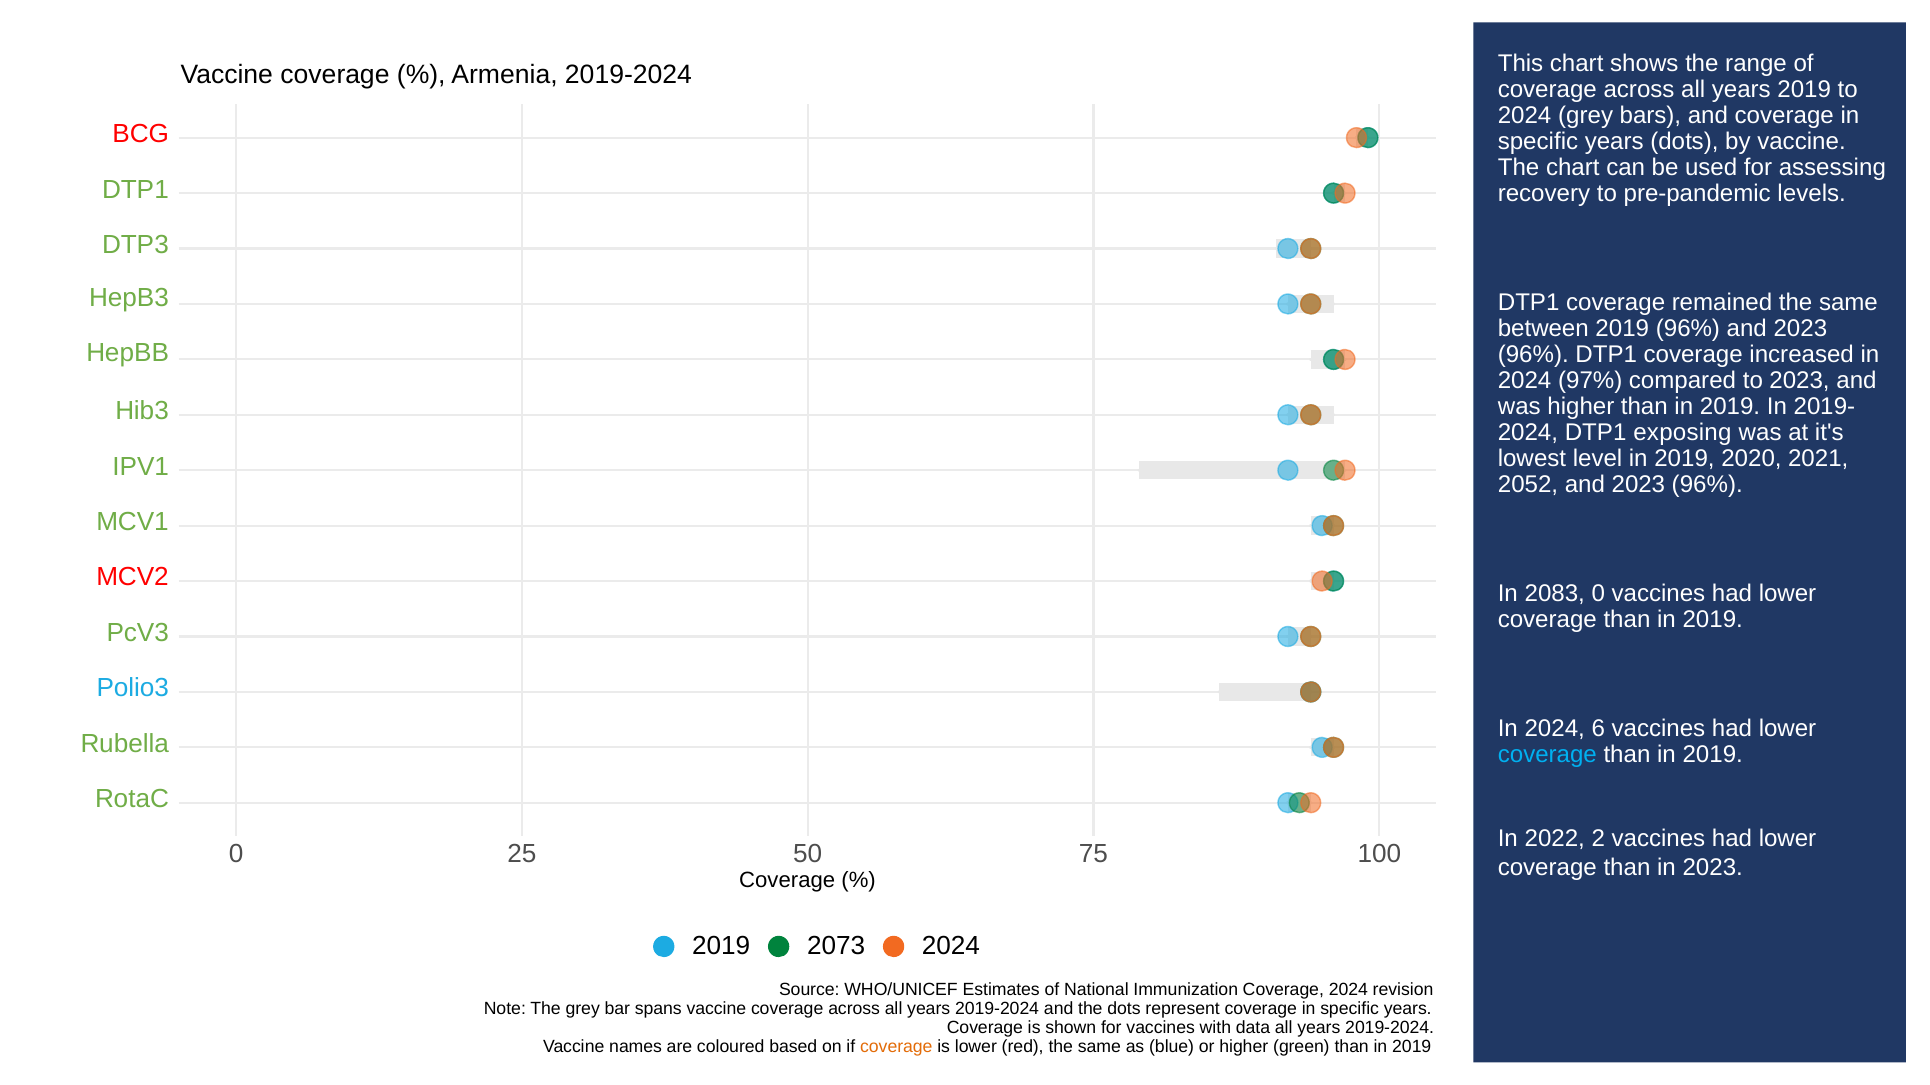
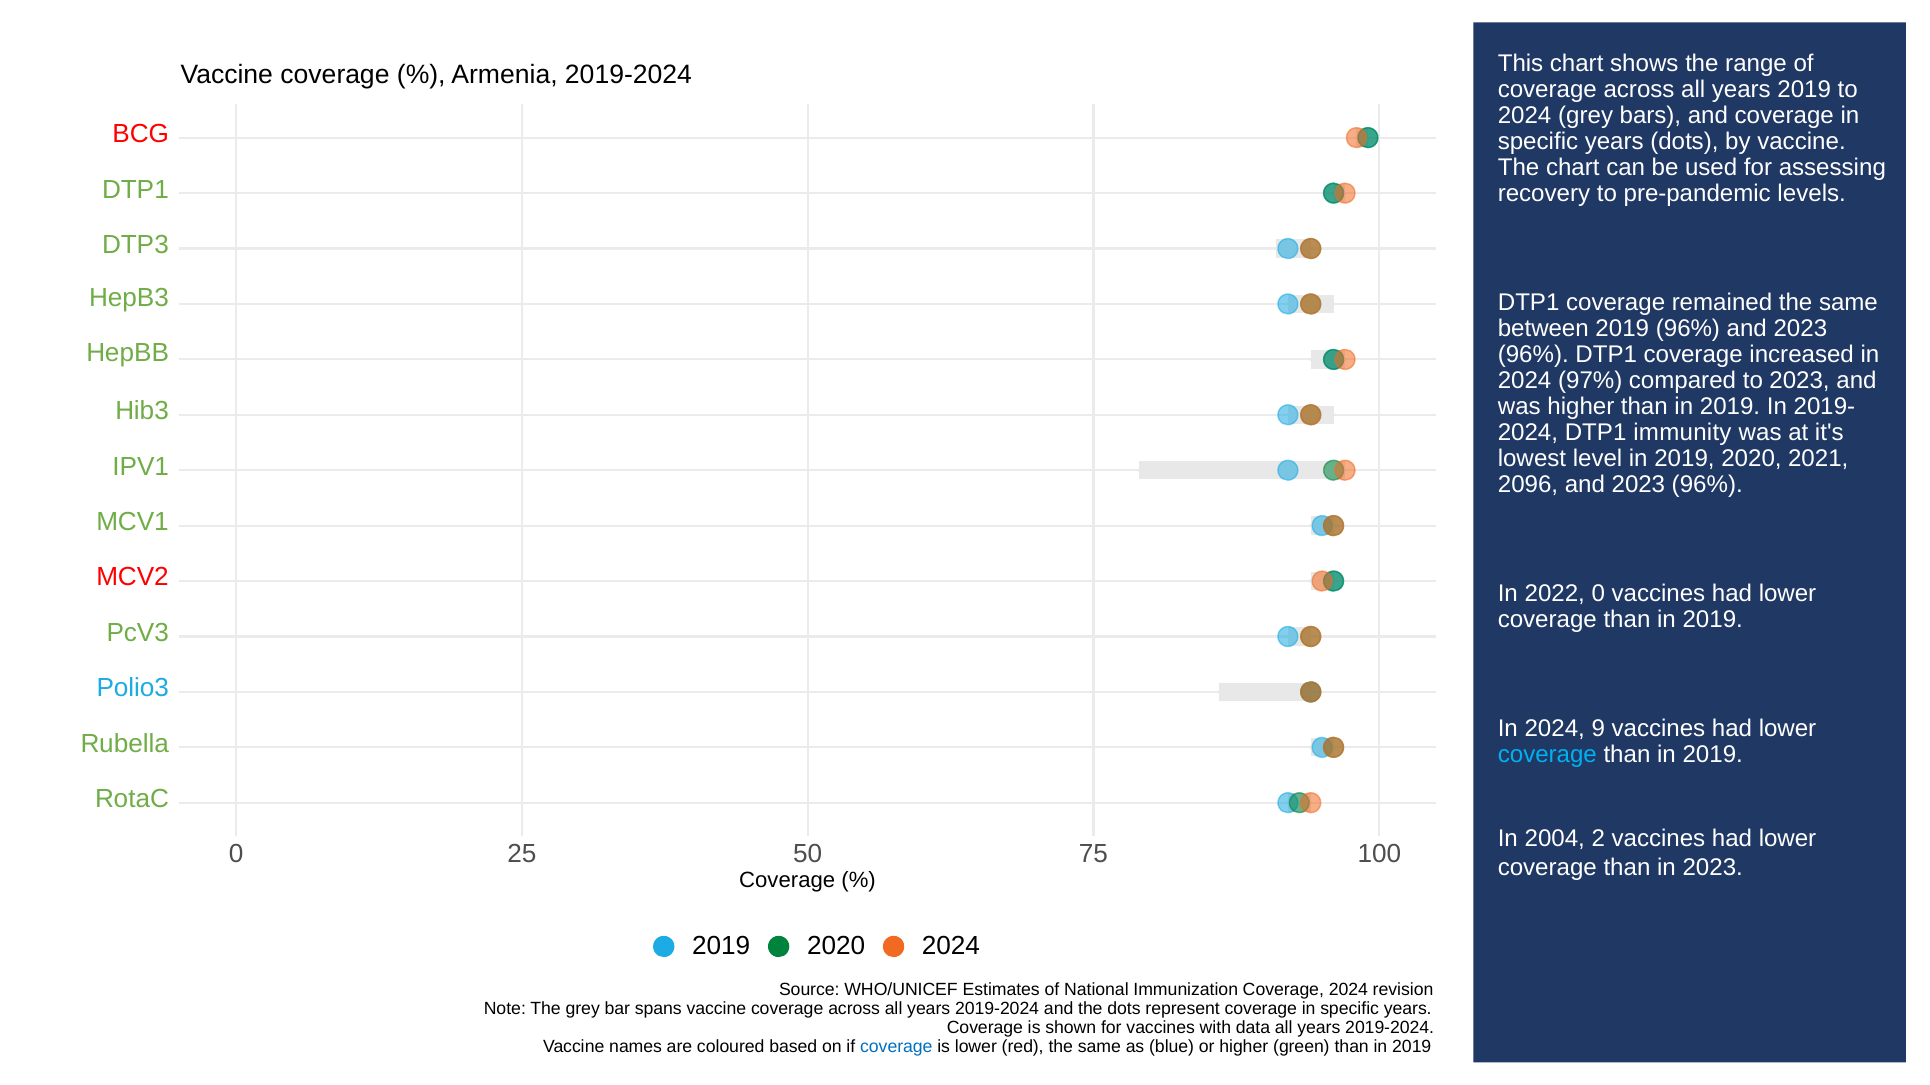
exposing: exposing -> immunity
2052: 2052 -> 2096
2083: 2083 -> 2022
6: 6 -> 9
2022: 2022 -> 2004
2073 at (836, 946): 2073 -> 2020
coverage at (896, 1048) colour: orange -> blue
